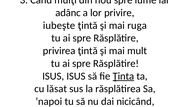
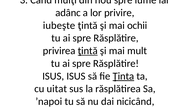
ruga: ruga -> ochii
ţintă at (88, 51) underline: none -> present
lăsat: lăsat -> uitat
